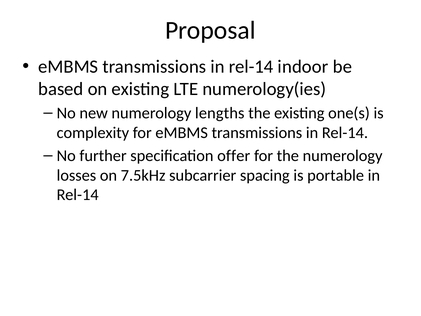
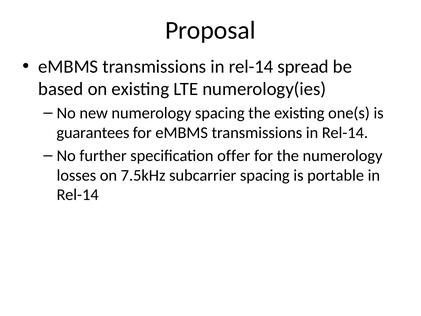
indoor: indoor -> spread
numerology lengths: lengths -> spacing
complexity: complexity -> guarantees
